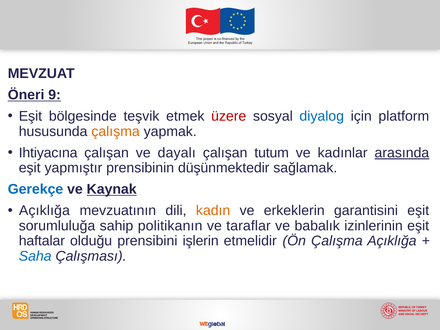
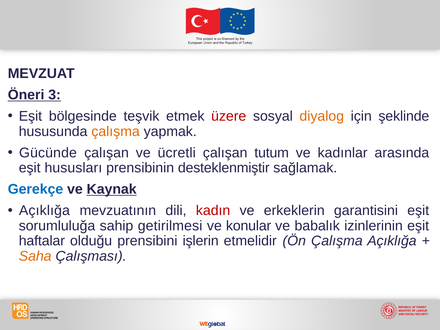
9: 9 -> 3
diyalog colour: blue -> orange
platform: platform -> şeklinde
Ihtiyacına: Ihtiyacına -> Gücünde
dayalı: dayalı -> ücretli
arasında underline: present -> none
yapmıştır: yapmıştır -> hususları
düşünmektedir: düşünmektedir -> desteklenmiştir
kadın colour: orange -> red
politikanın: politikanın -> getirilmesi
taraflar: taraflar -> konular
Saha colour: blue -> orange
